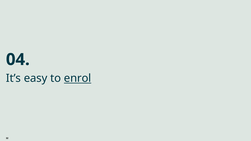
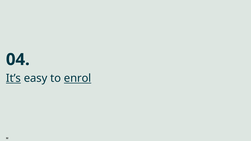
It’s underline: none -> present
